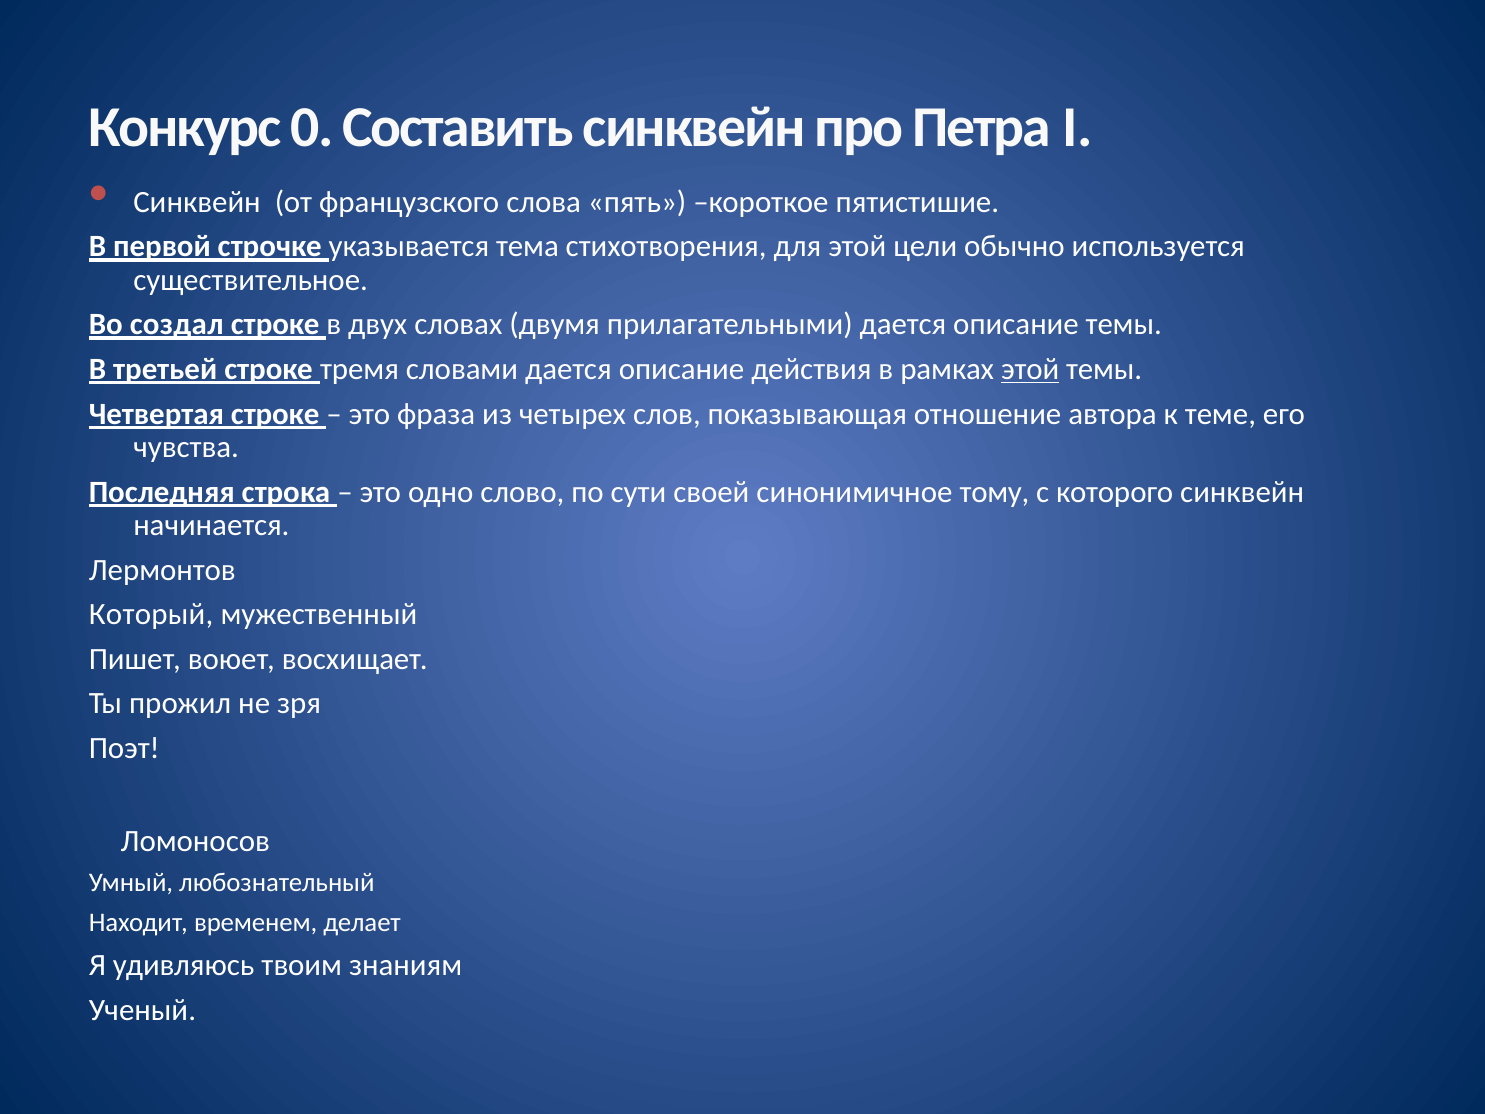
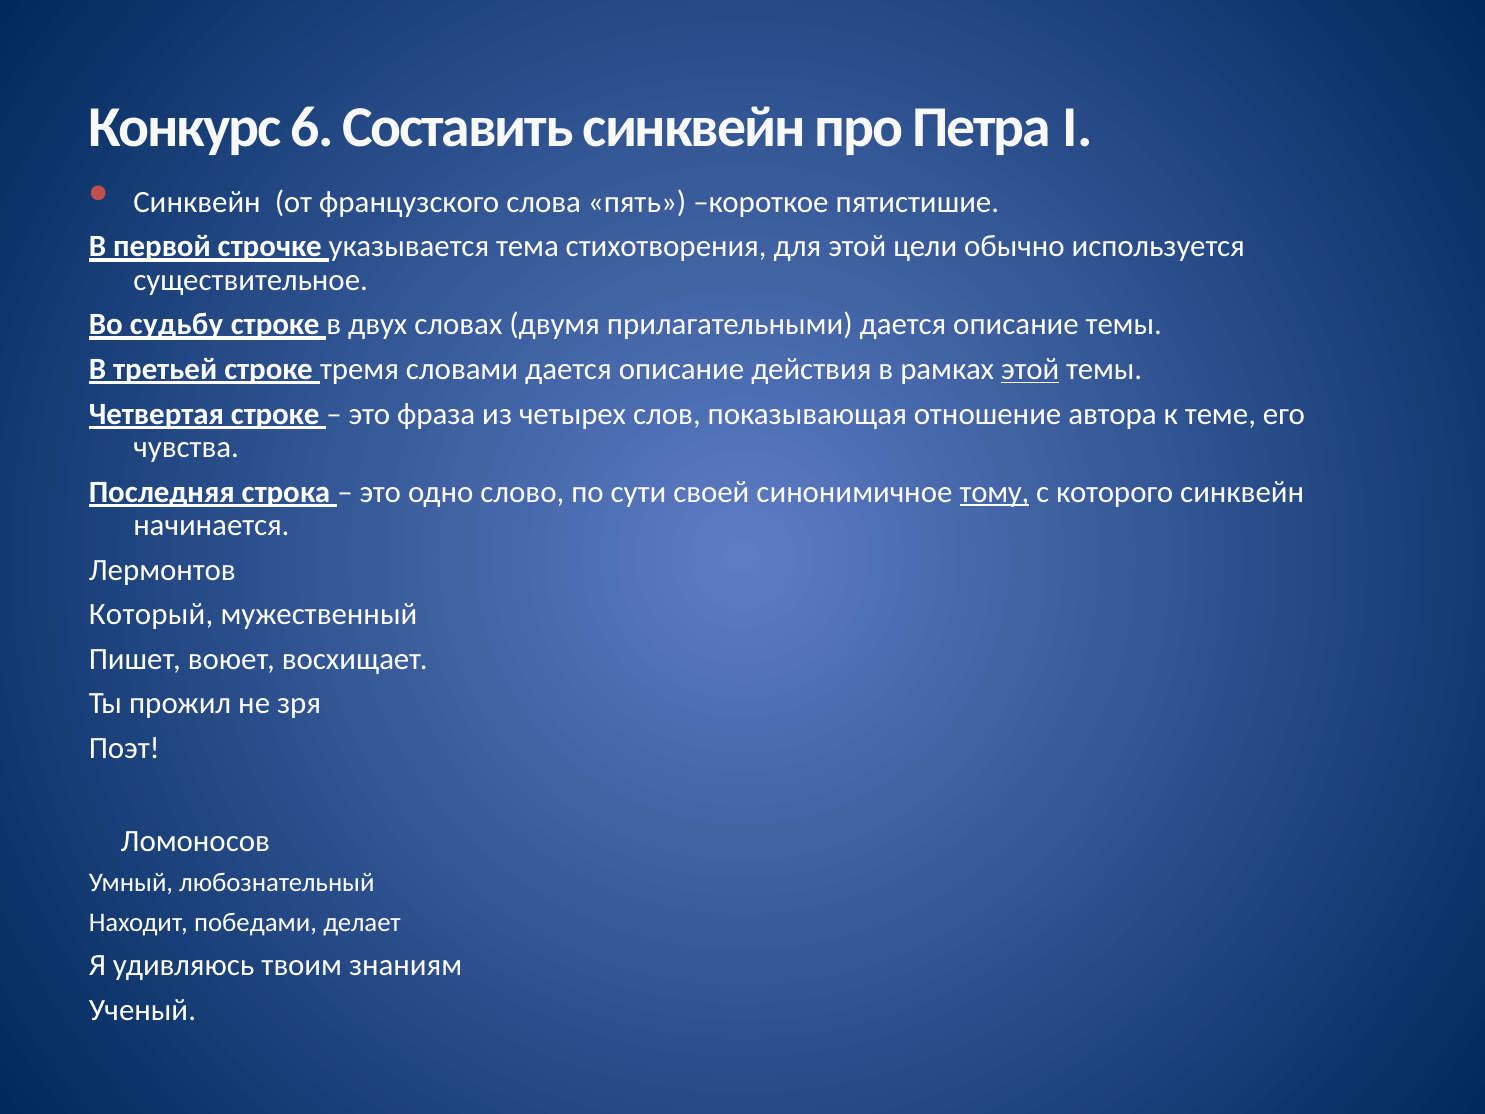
0: 0 -> 6
создал: создал -> судьбу
тому underline: none -> present
временем: временем -> победами
